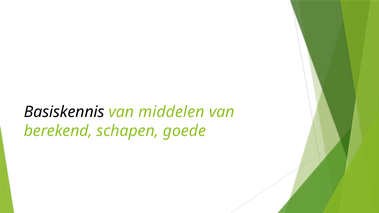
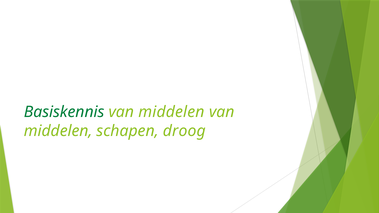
Basiskennis colour: black -> green
berekend at (58, 131): berekend -> middelen
goede: goede -> droog
